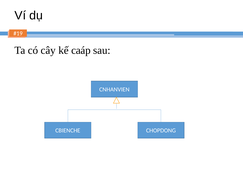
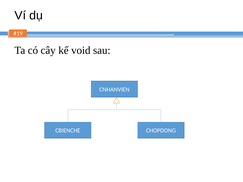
caáp: caáp -> void
